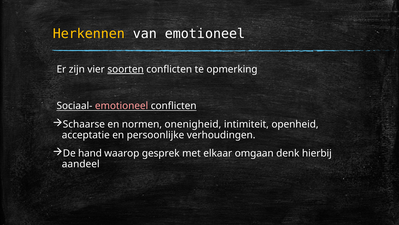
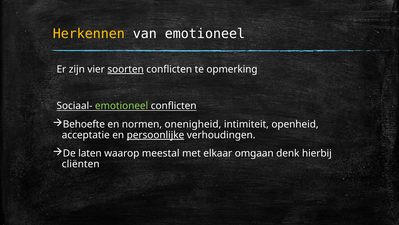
emotioneel at (122, 106) colour: pink -> light green
Schaarse: Schaarse -> Behoefte
persoonlijke underline: none -> present
hand: hand -> laten
gesprek: gesprek -> meestal
aandeel: aandeel -> cliënten
